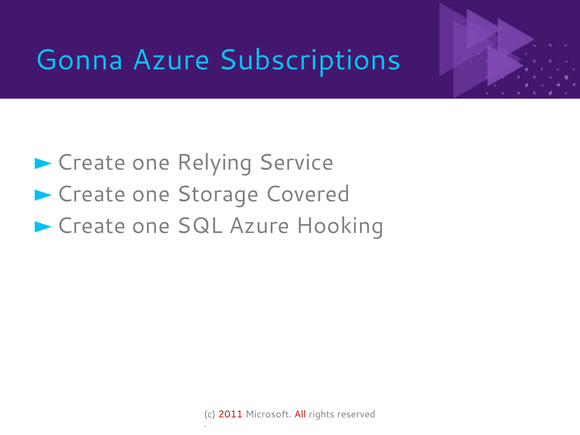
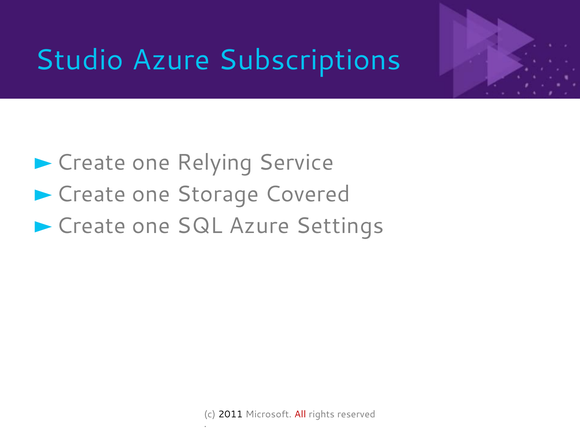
Gonna: Gonna -> Studio
Hooking: Hooking -> Settings
2011 colour: red -> black
